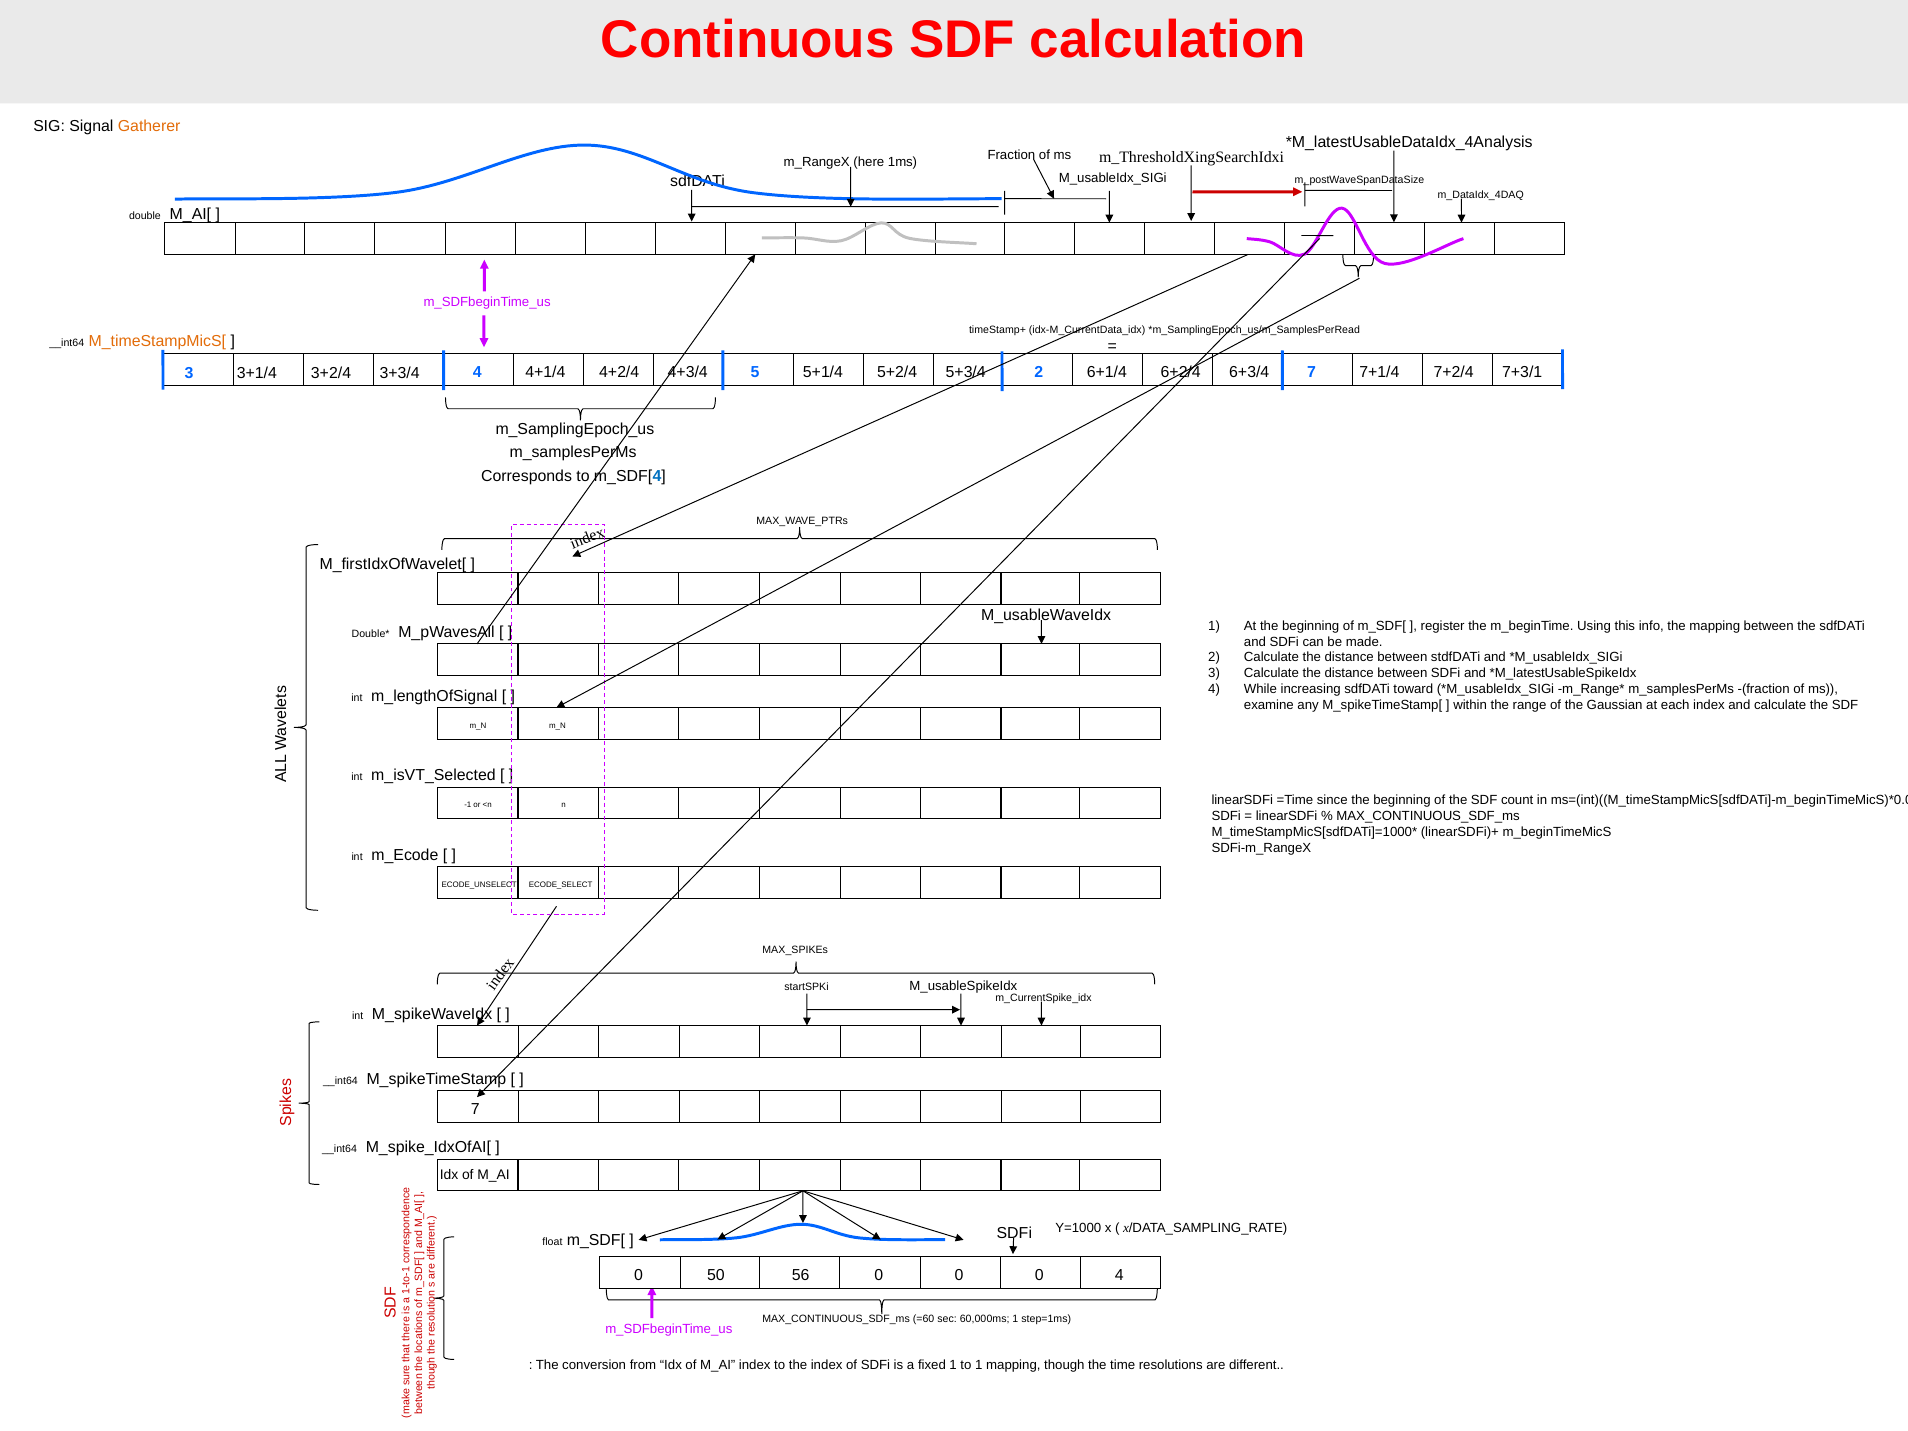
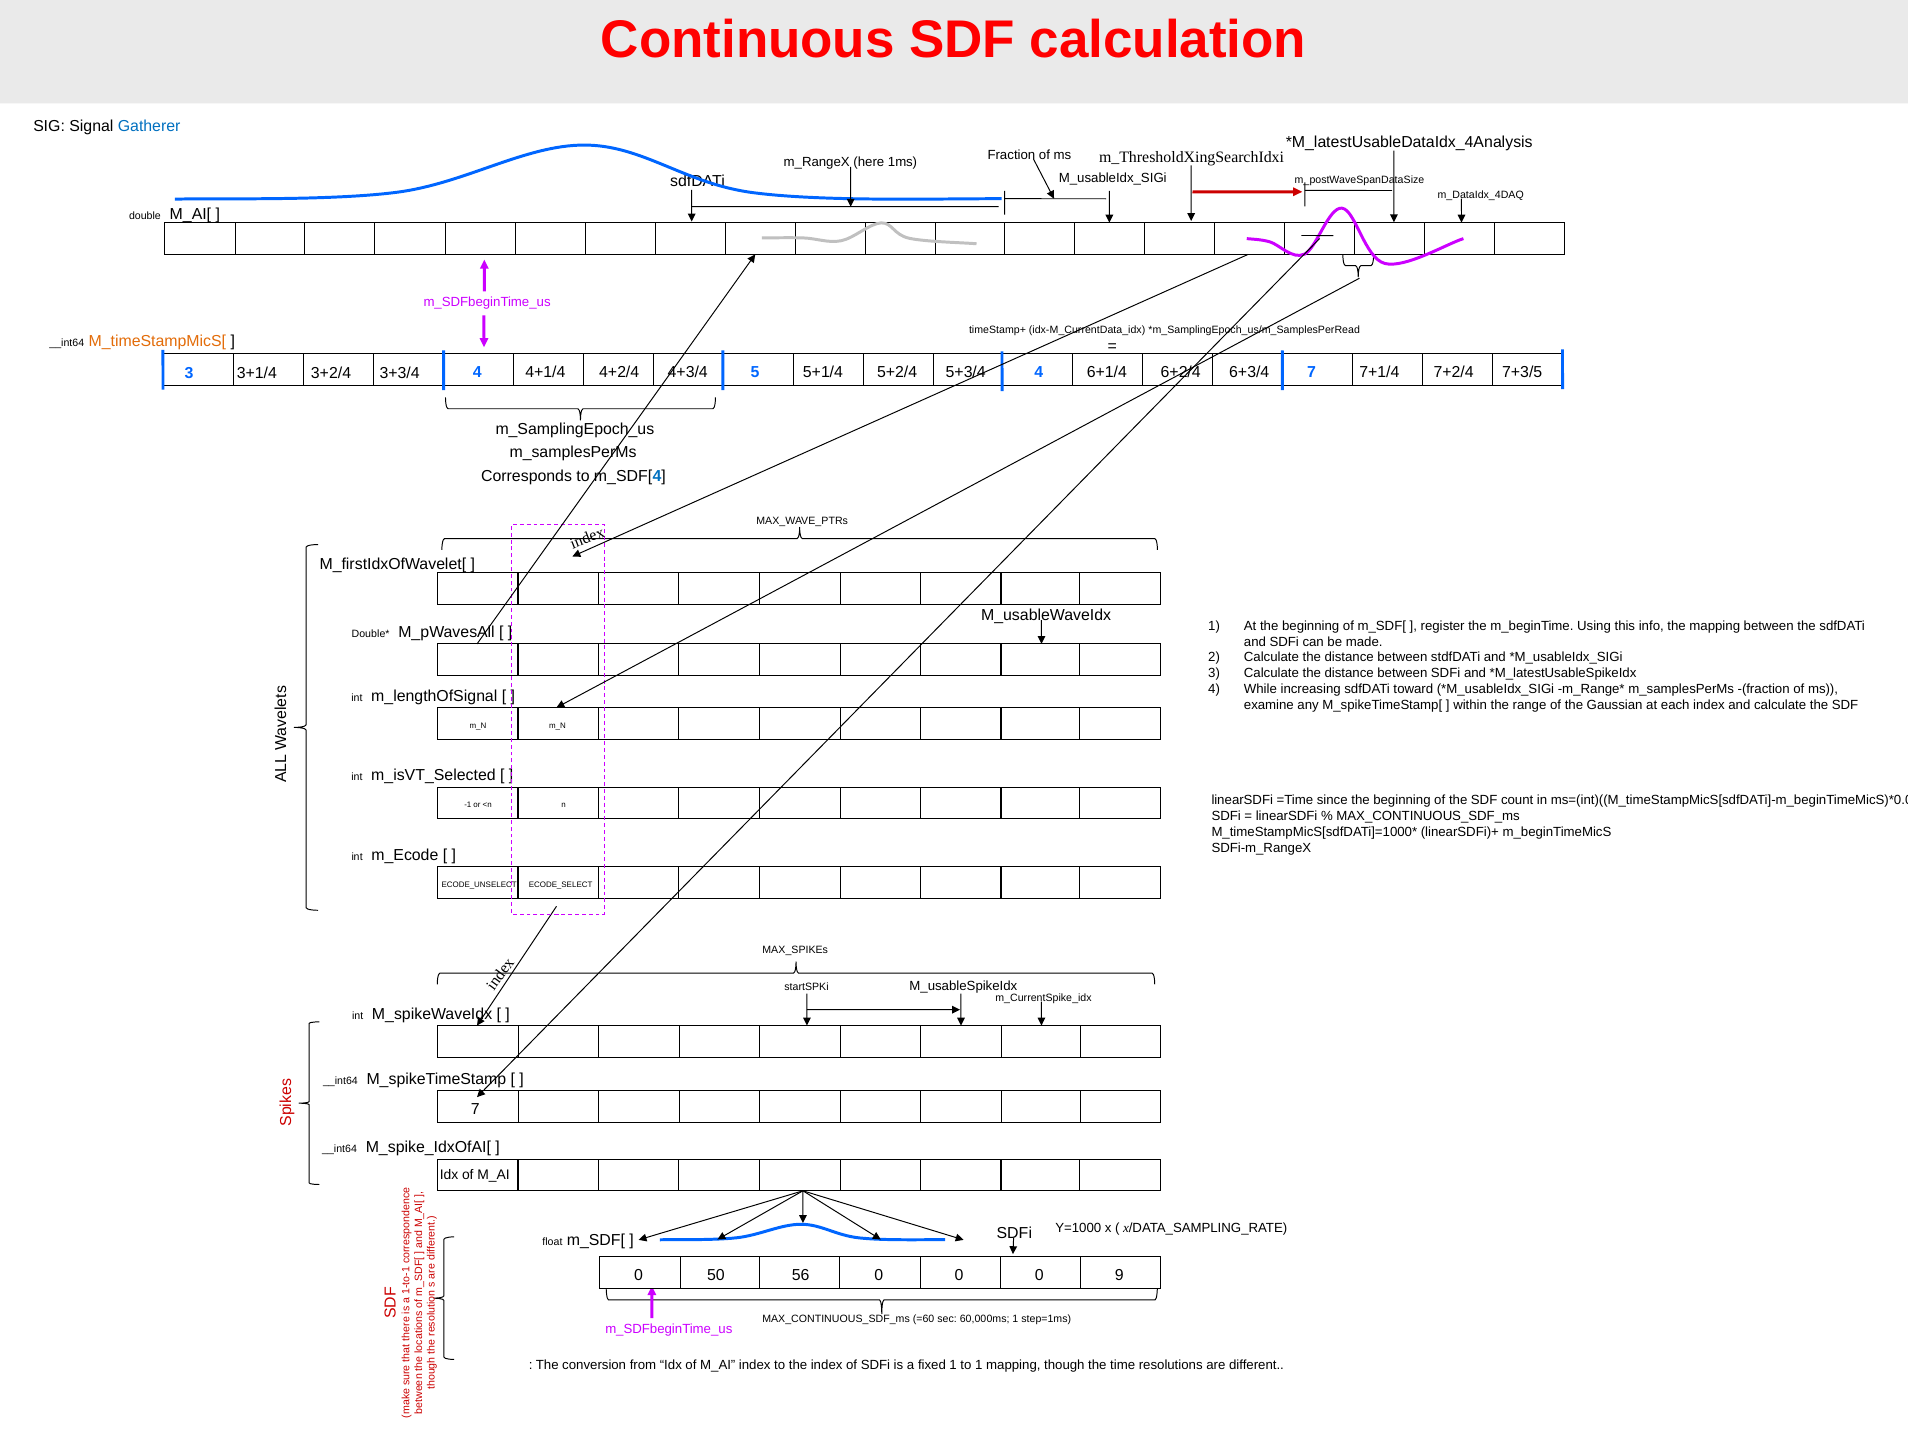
Gatherer colour: orange -> blue
5+3/4 2: 2 -> 4
7+3/1: 7+3/1 -> 7+3/5
0 4: 4 -> 9
